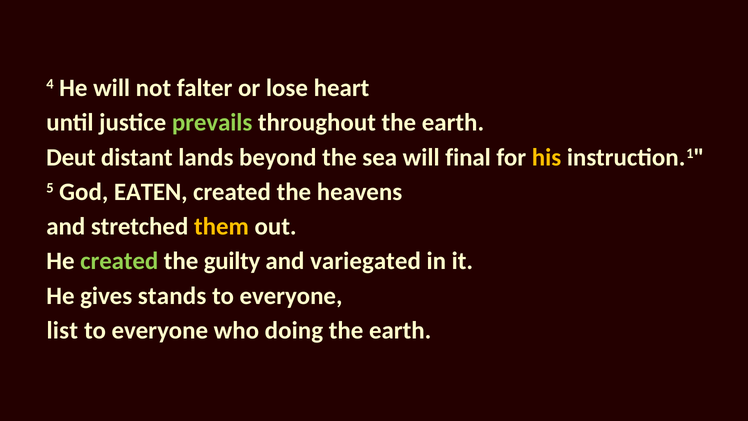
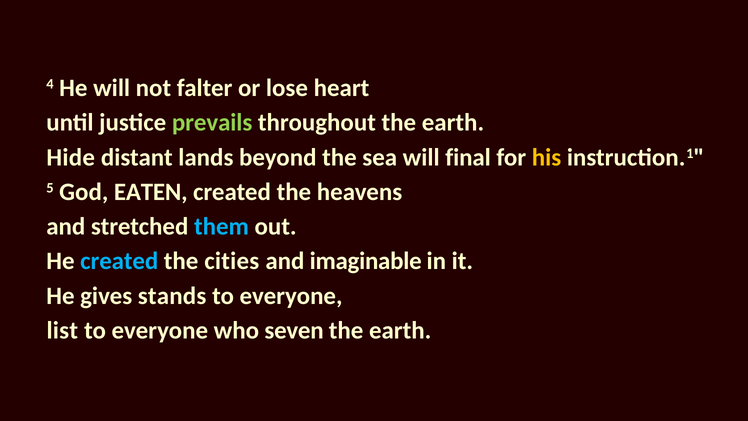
Deut: Deut -> Hide
them colour: yellow -> light blue
created at (119, 261) colour: light green -> light blue
guilty: guilty -> cities
variegated: variegated -> imaginable
doing: doing -> seven
